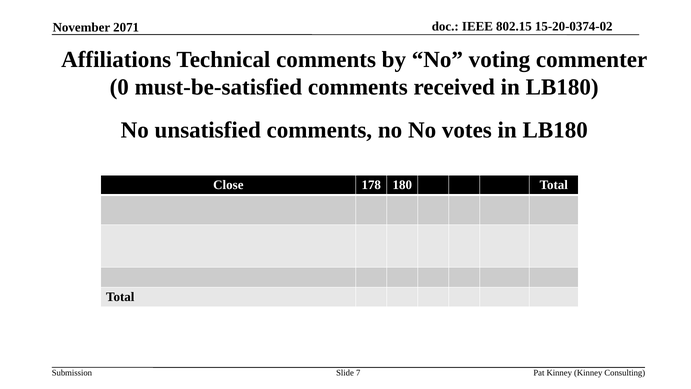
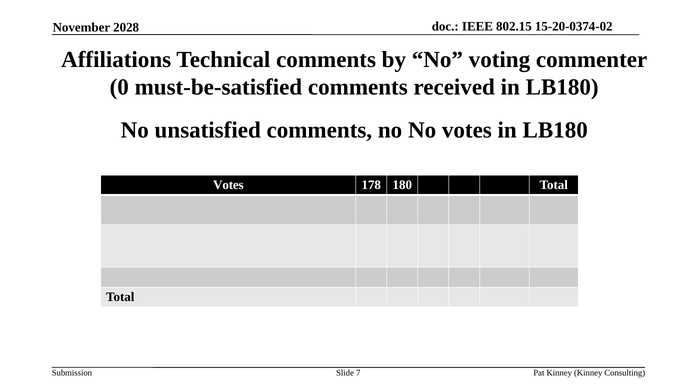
2071: 2071 -> 2028
Close at (228, 185): Close -> Votes
